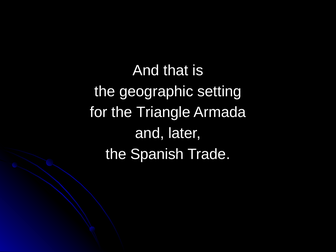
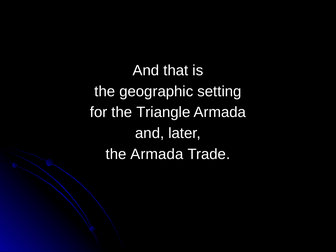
the Spanish: Spanish -> Armada
